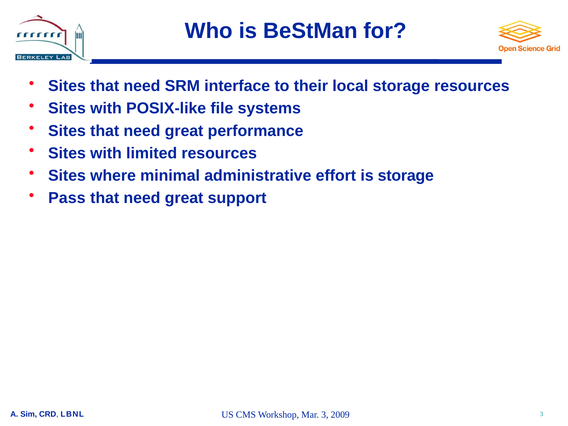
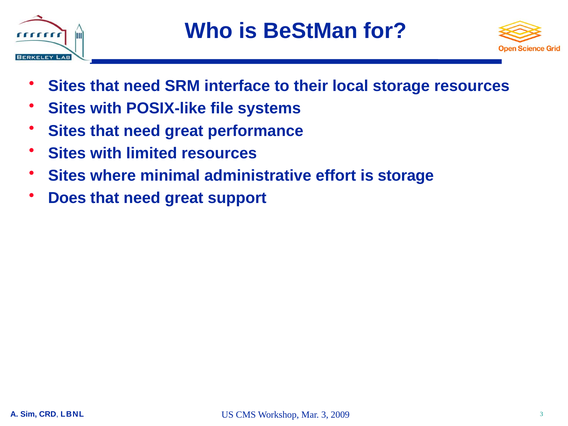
Pass: Pass -> Does
